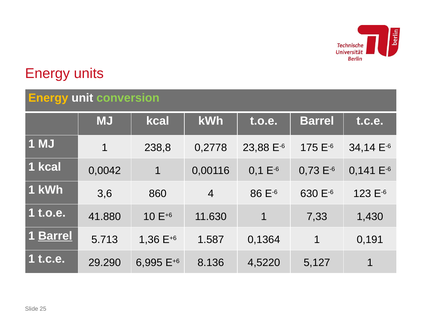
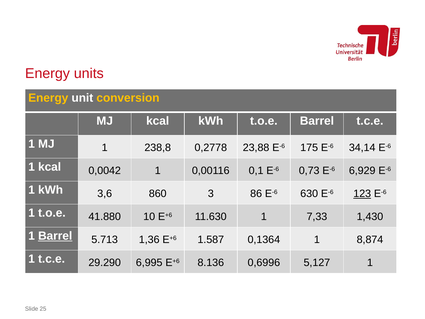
conversion colour: light green -> yellow
0,141: 0,141 -> 6,929
4: 4 -> 3
123 underline: none -> present
0,191: 0,191 -> 8,874
4,5220: 4,5220 -> 0,6996
